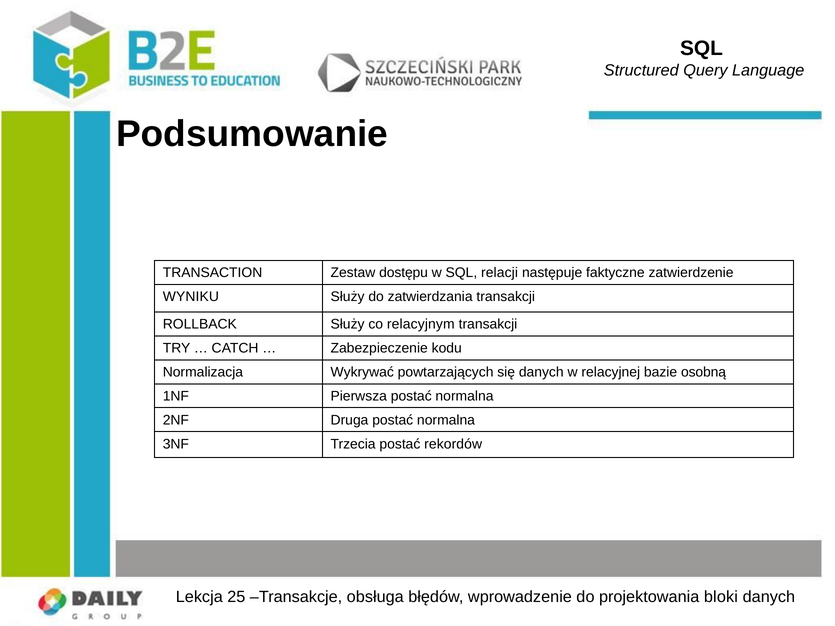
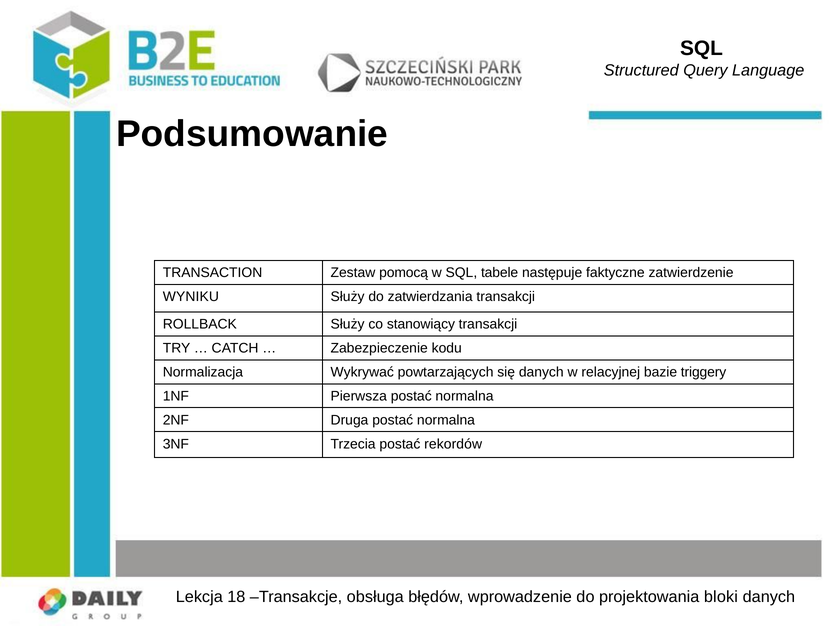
dostępu: dostępu -> pomocą
relacji: relacji -> tabele
relacyjnym: relacyjnym -> stanowiący
osobną: osobną -> triggery
25: 25 -> 18
